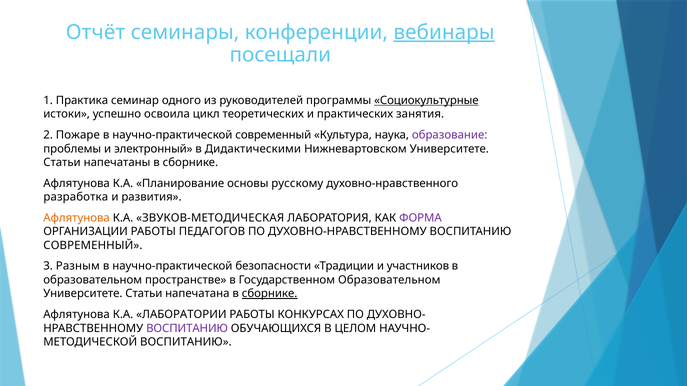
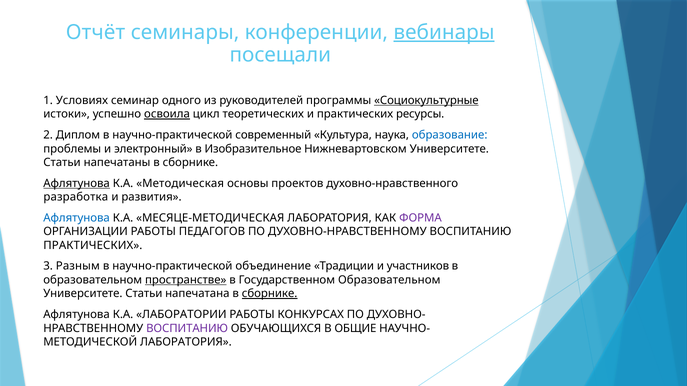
Практика: Практика -> Условиях
освоила underline: none -> present
занятия: занятия -> ресурсы
Пожаре: Пожаре -> Диплом
образование colour: purple -> blue
Дидактическими: Дидактическими -> Изобразительное
Афлятунова at (77, 184) underline: none -> present
Планирование: Планирование -> Методическая
русскому: русскому -> проектов
Афлятунова at (77, 218) colour: orange -> blue
ЗВУКОВ-МЕТОДИЧЕСКАЯ: ЗВУКОВ-МЕТОДИЧЕСКАЯ -> МЕСЯЦЕ-МЕТОДИЧЕСКАЯ
СОВРЕМЕННЫЙ at (93, 246): СОВРЕМЕННЫЙ -> ПРАКТИЧЕСКИХ
безопасности: безопасности -> объединение
пространстве underline: none -> present
ЦЕЛОМ: ЦЕЛОМ -> ОБЩИЕ
ВОСПИТАНИЮ at (186, 342): ВОСПИТАНИЮ -> ЛАБОРАТОРИЯ
